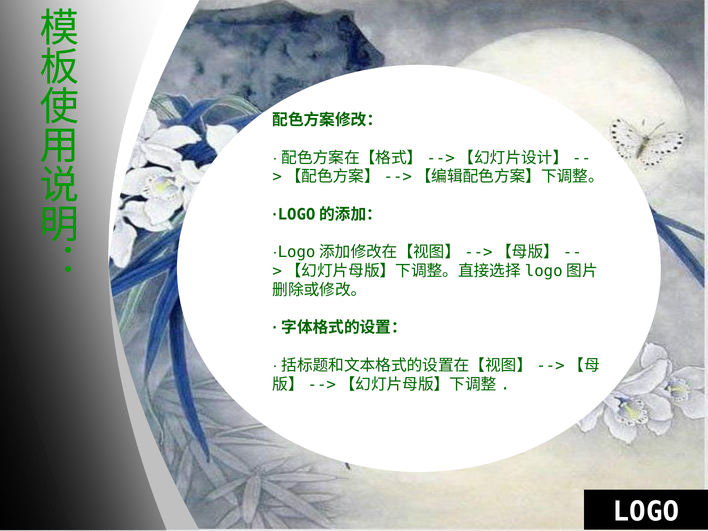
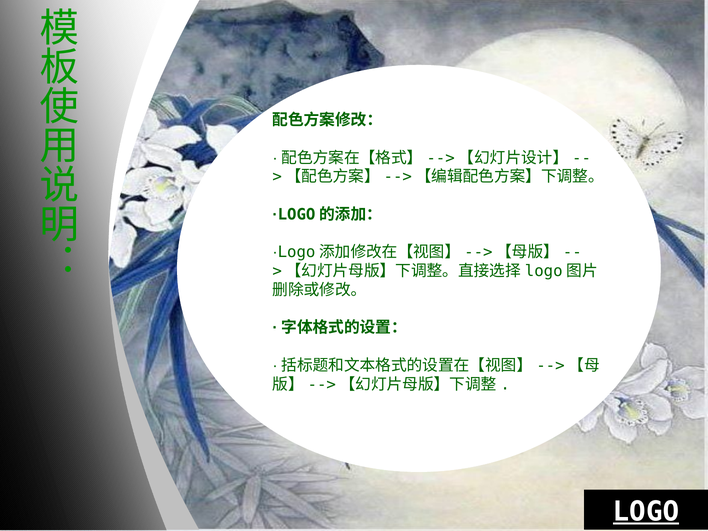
LOGO underline: none -> present
